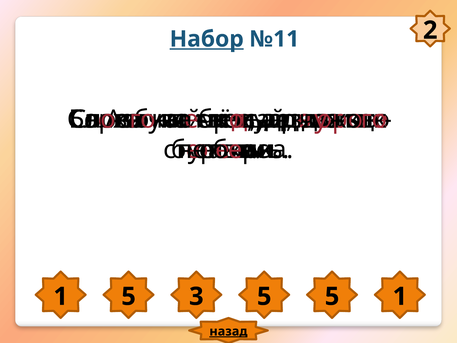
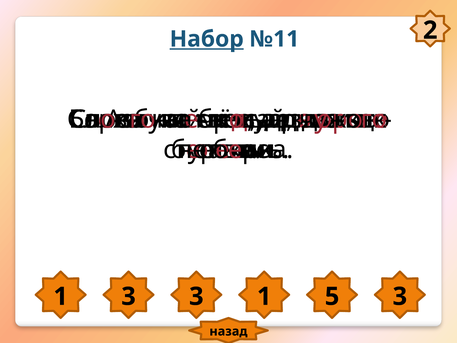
1 5: 5 -> 3
3 5: 5 -> 1
5 1: 1 -> 3
назад underline: present -> none
